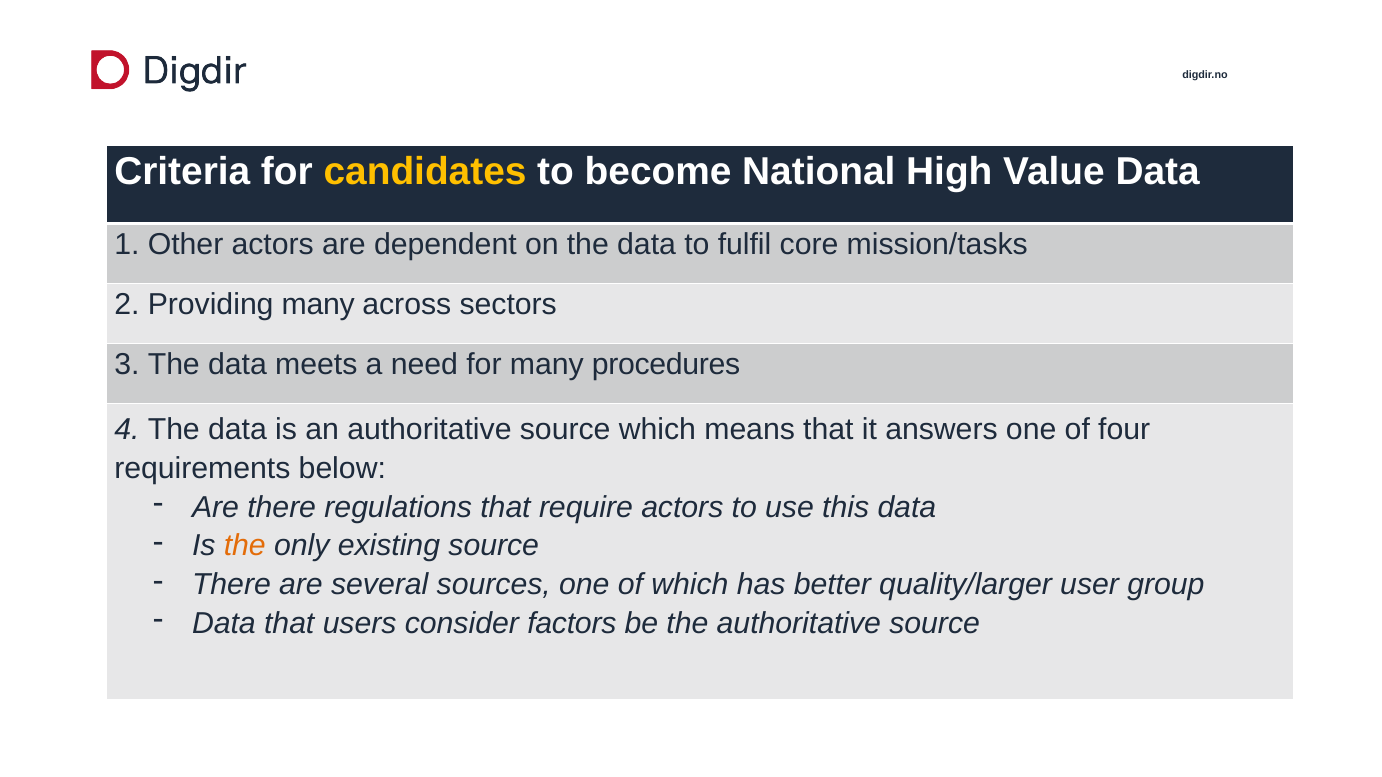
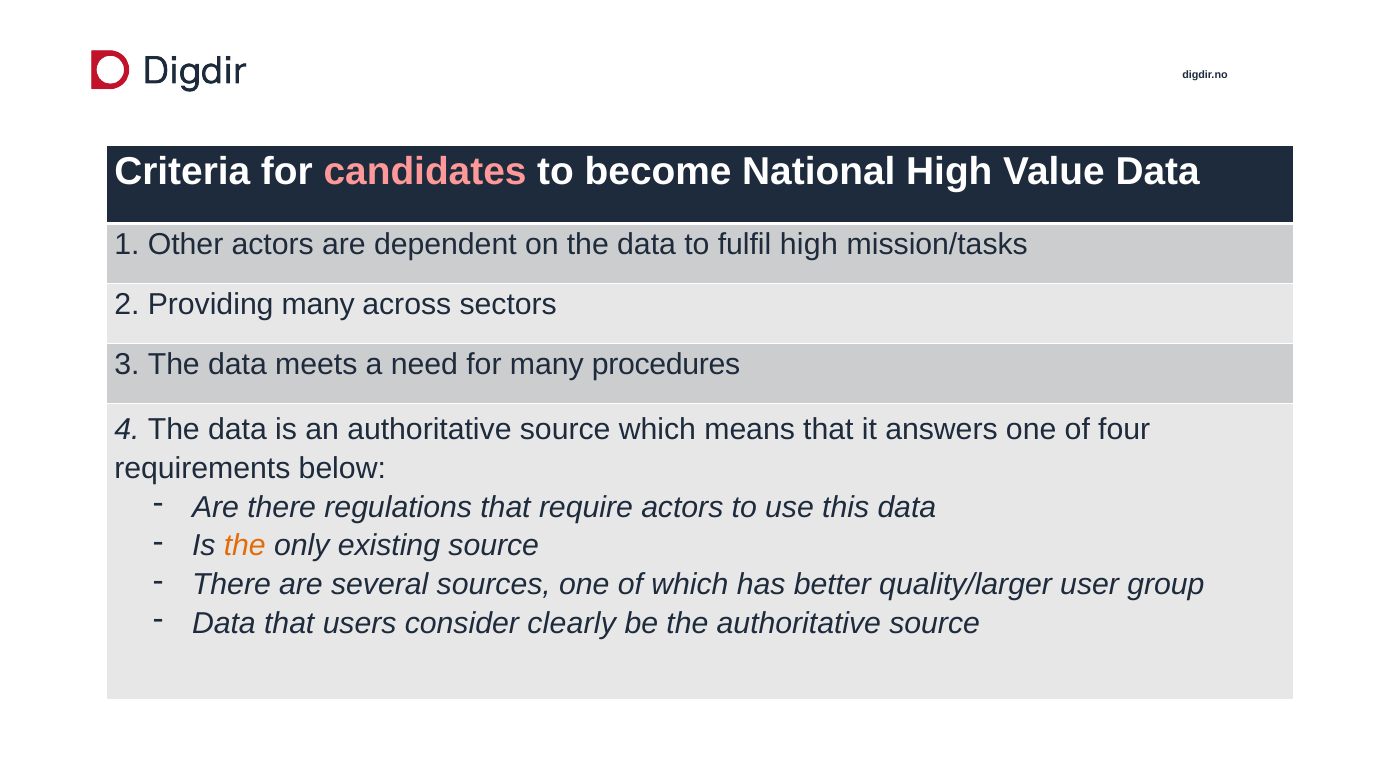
candidates colour: yellow -> pink
fulfil core: core -> high
factors: factors -> clearly
